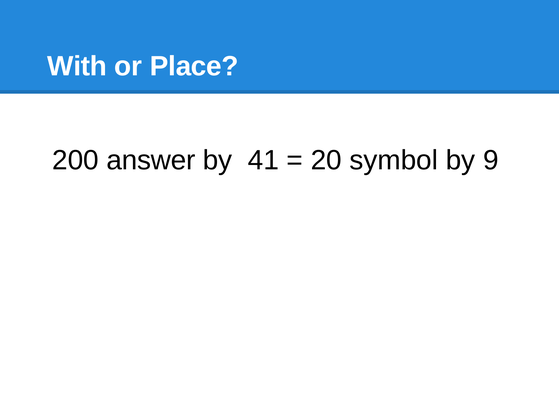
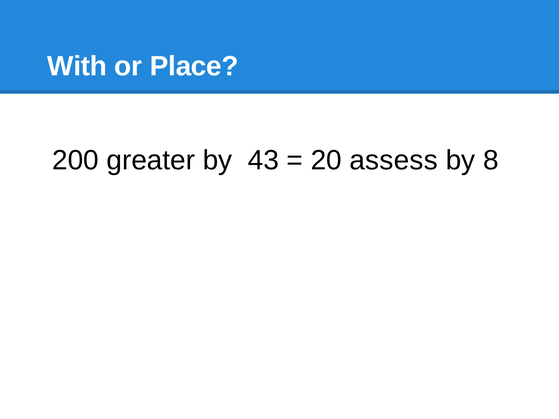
answer: answer -> greater
41: 41 -> 43
symbol: symbol -> assess
9: 9 -> 8
